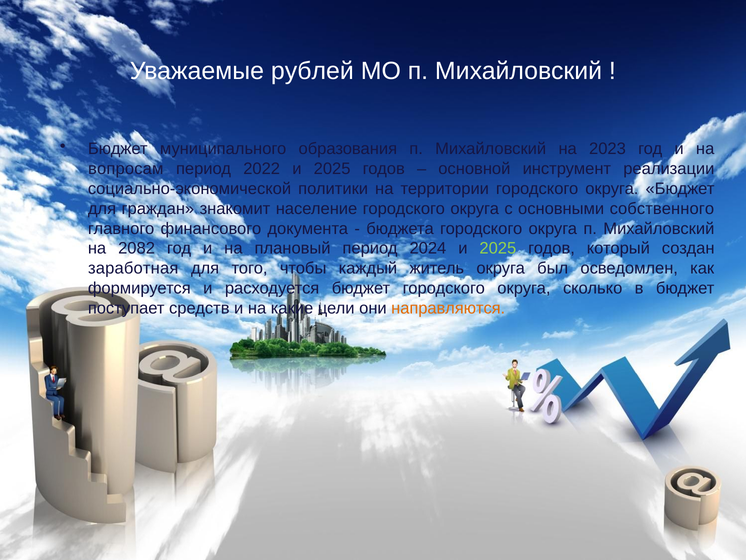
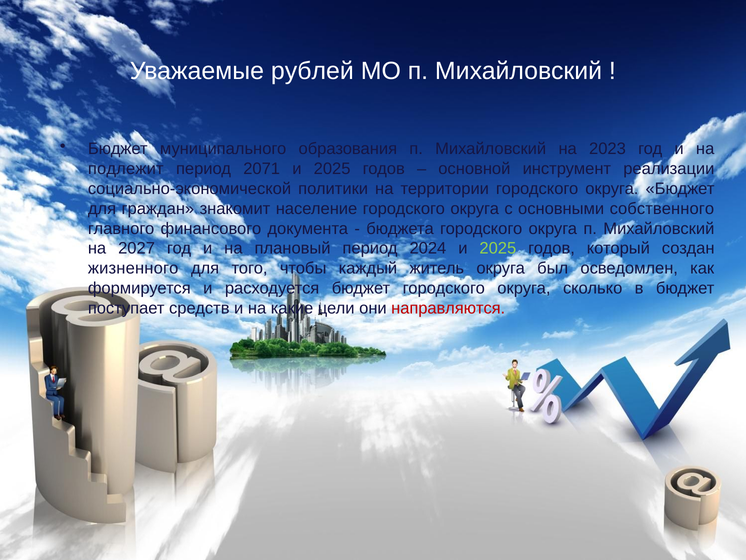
вопросам: вопросам -> подлежит
2022: 2022 -> 2071
2082: 2082 -> 2027
заработная: заработная -> жизненного
направляются colour: orange -> red
